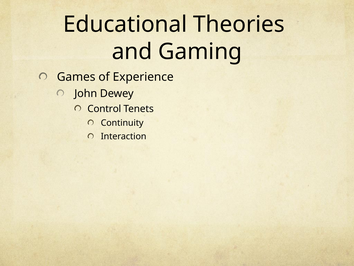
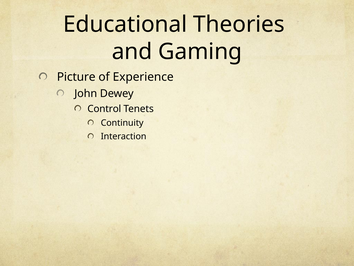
Games: Games -> Picture
